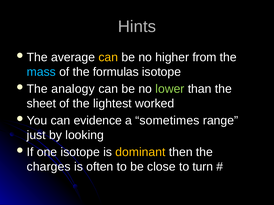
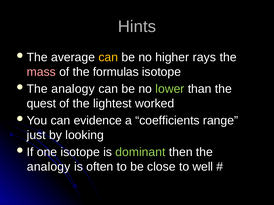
from: from -> rays
mass colour: light blue -> pink
sheet: sheet -> quest
sometimes: sometimes -> coefficients
dominant colour: yellow -> light green
charges at (49, 167): charges -> analogy
turn: turn -> well
